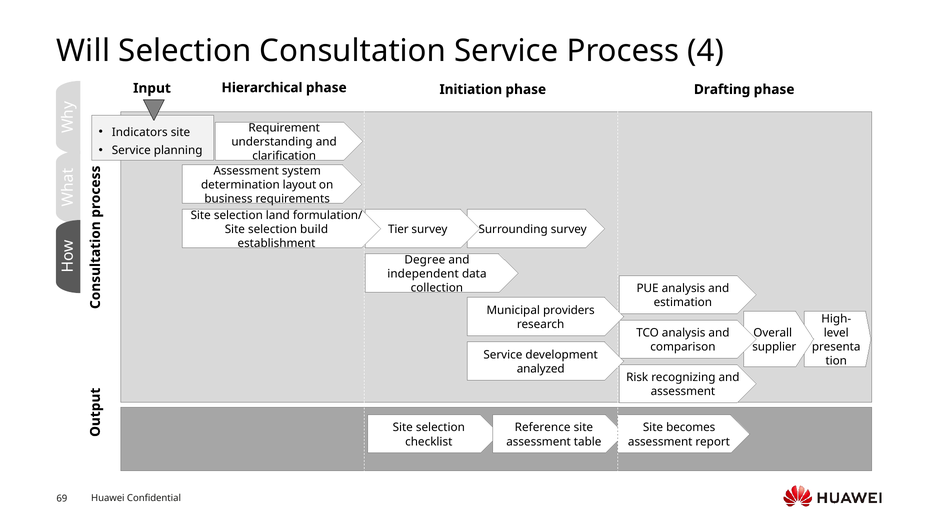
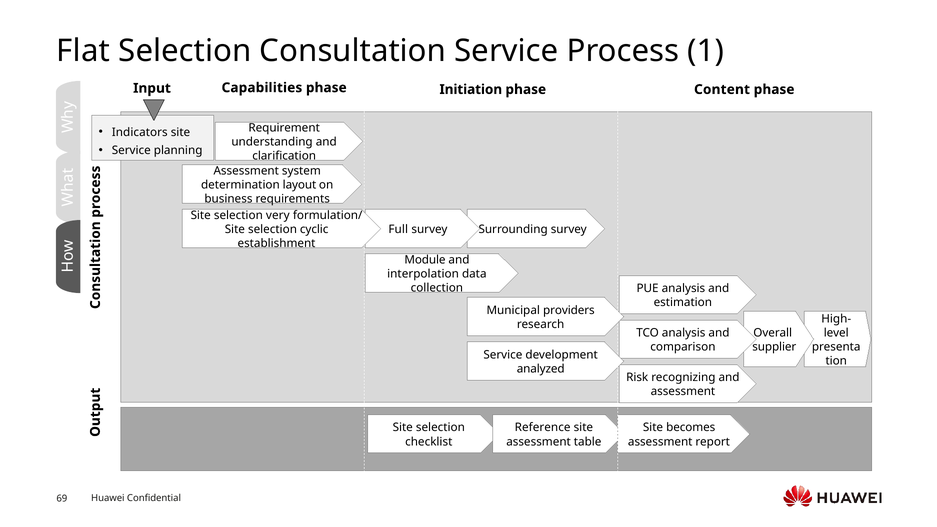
Will: Will -> Flat
4: 4 -> 1
Hierarchical: Hierarchical -> Capabilities
Drafting: Drafting -> Content
land: land -> very
build: build -> cyclic
Tier: Tier -> Full
Degree: Degree -> Module
independent: independent -> interpolation
